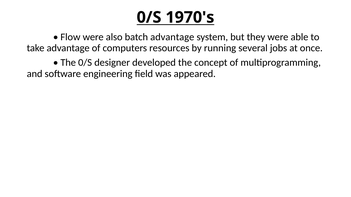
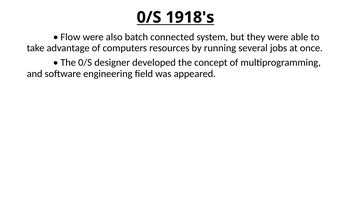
1970's: 1970's -> 1918's
batch advantage: advantage -> connected
